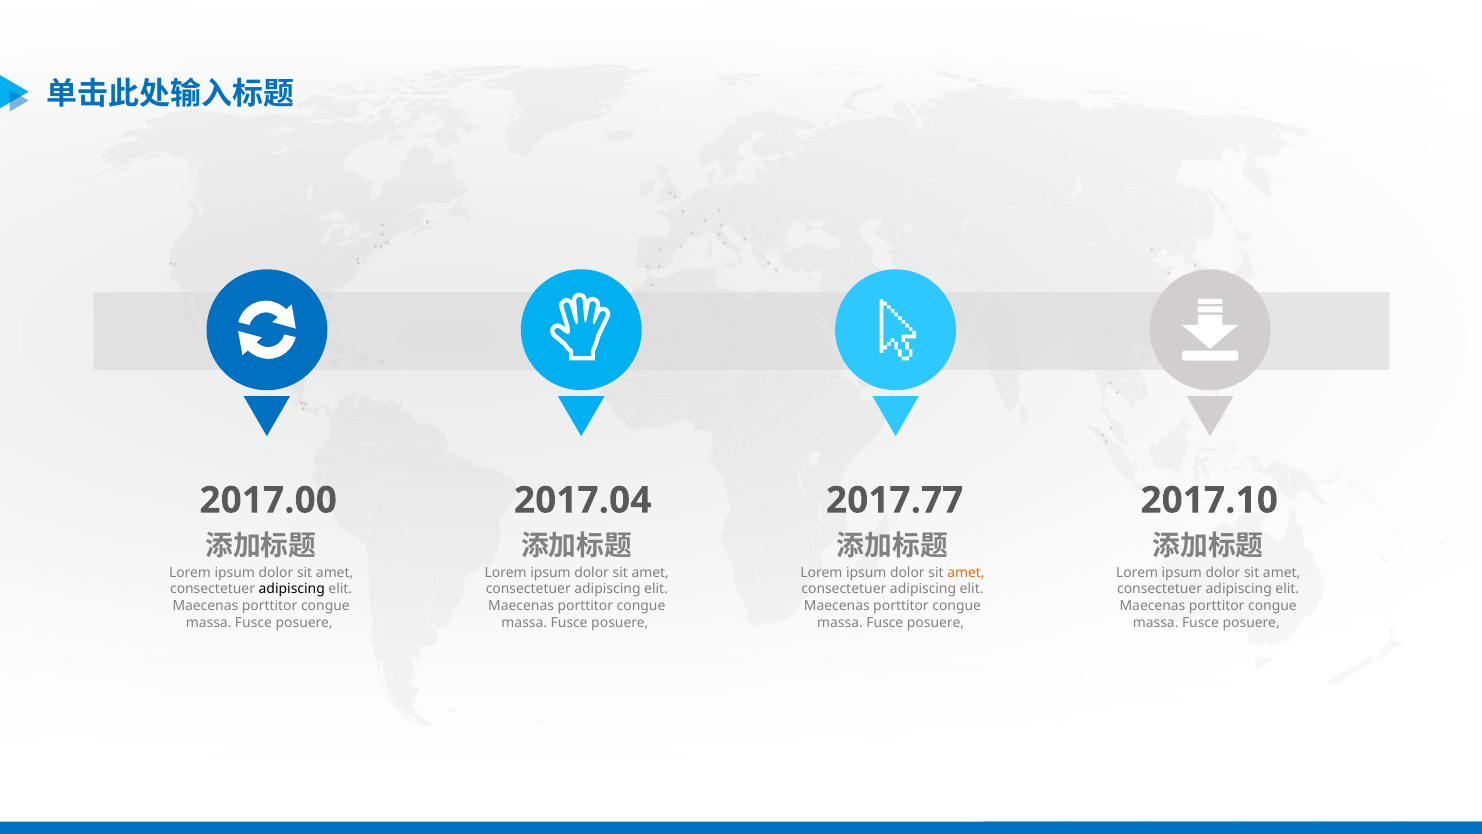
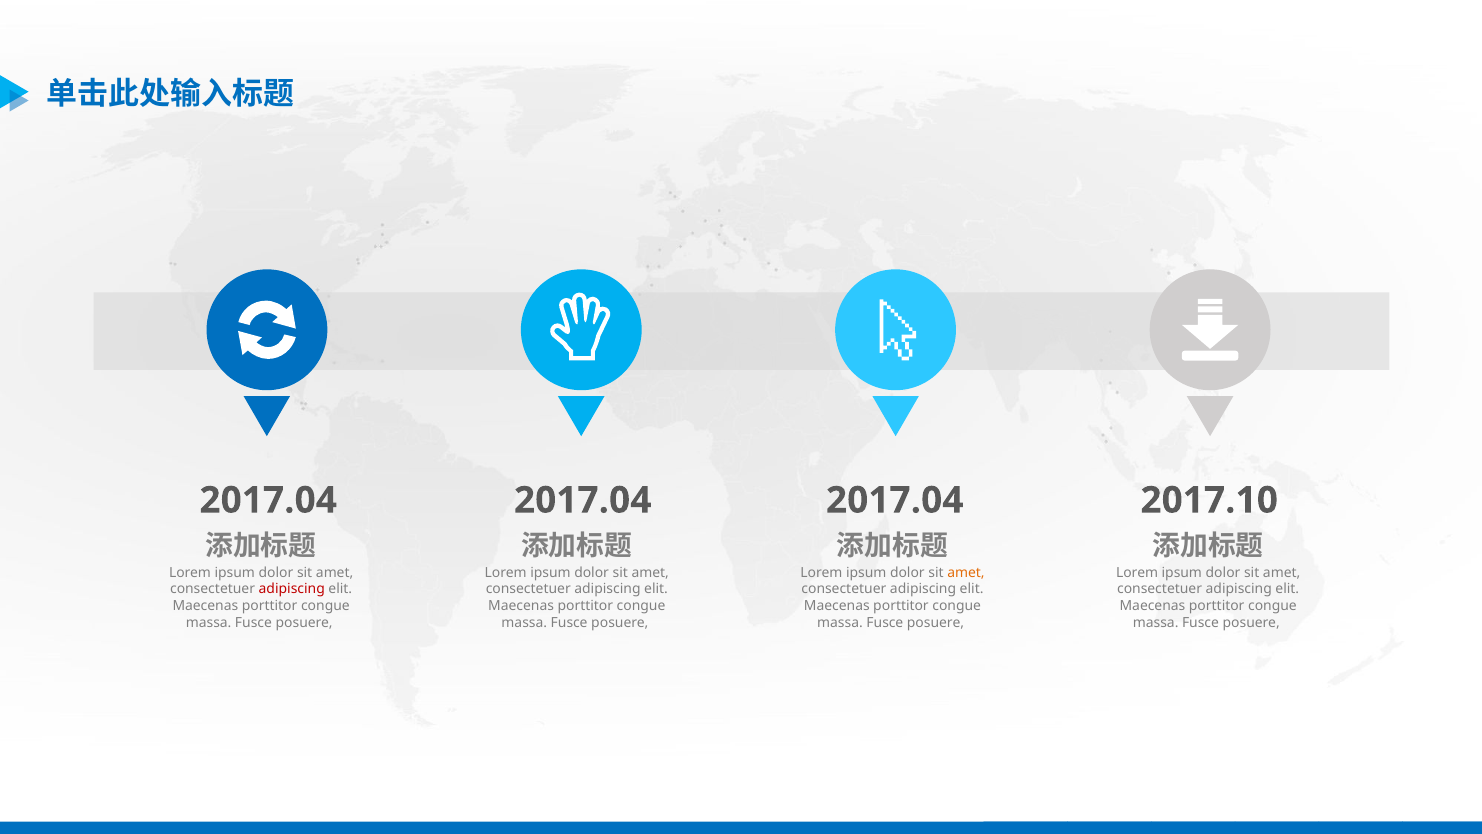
2017.00 at (268, 500): 2017.00 -> 2017.04
2017.77 at (895, 500): 2017.77 -> 2017.04
adipiscing at (292, 589) colour: black -> red
